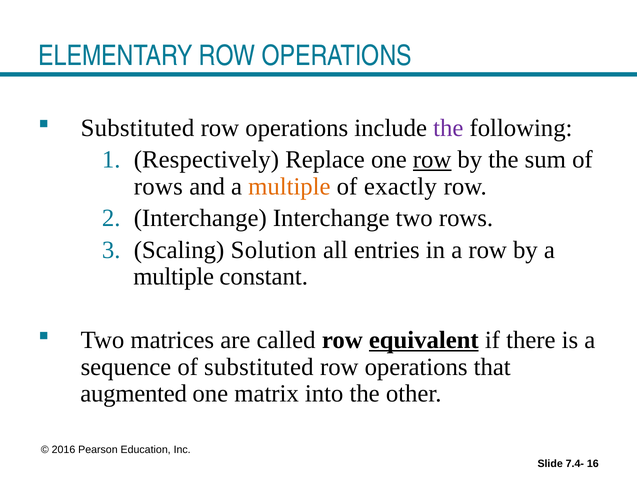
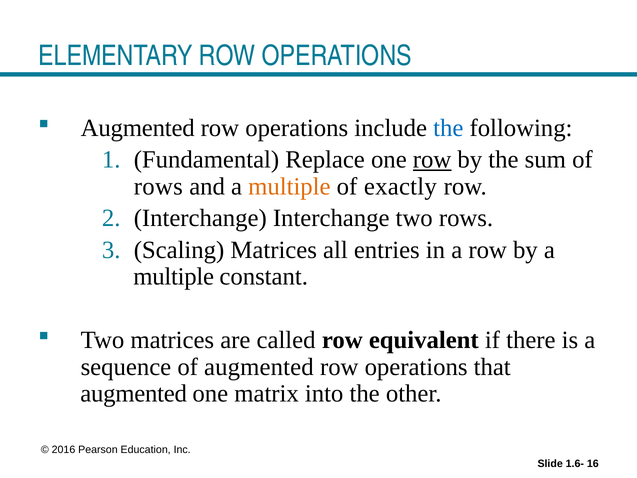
Substituted at (137, 128): Substituted -> Augmented
the at (448, 128) colour: purple -> blue
Respectively: Respectively -> Fundamental
Scaling Solution: Solution -> Matrices
equivalent underline: present -> none
of substituted: substituted -> augmented
7.4-: 7.4- -> 1.6-
